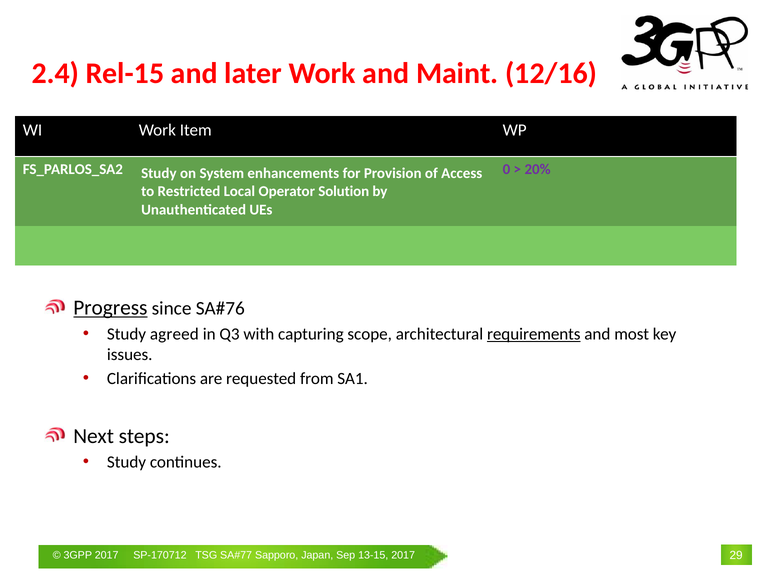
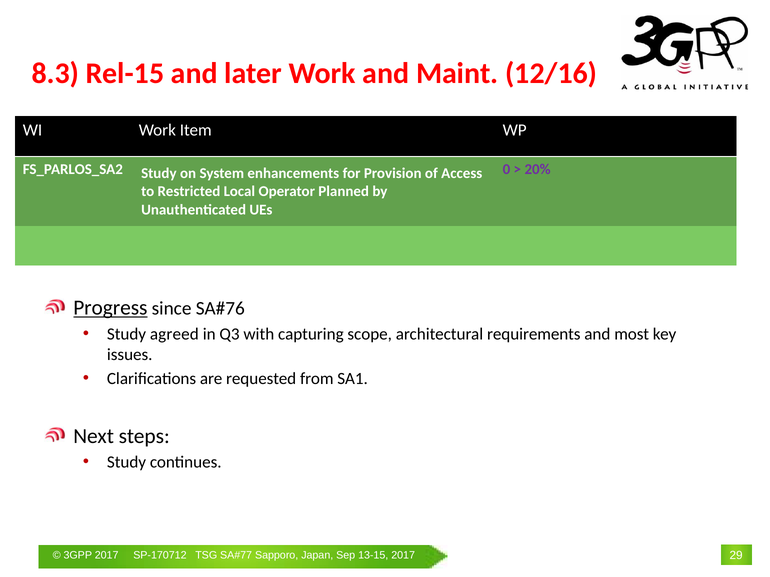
2.4: 2.4 -> 8.3
Solution: Solution -> Planned
requirements underline: present -> none
